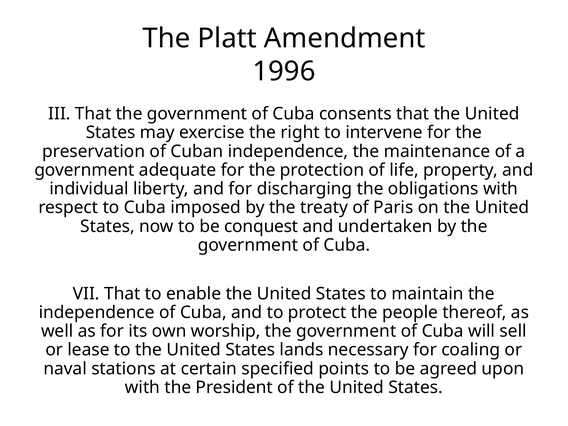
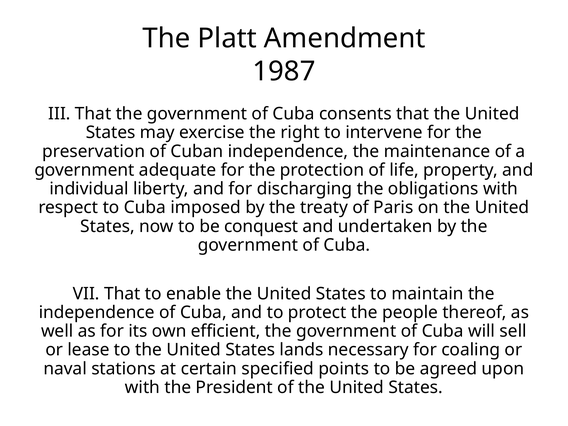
1996: 1996 -> 1987
worship: worship -> efficient
